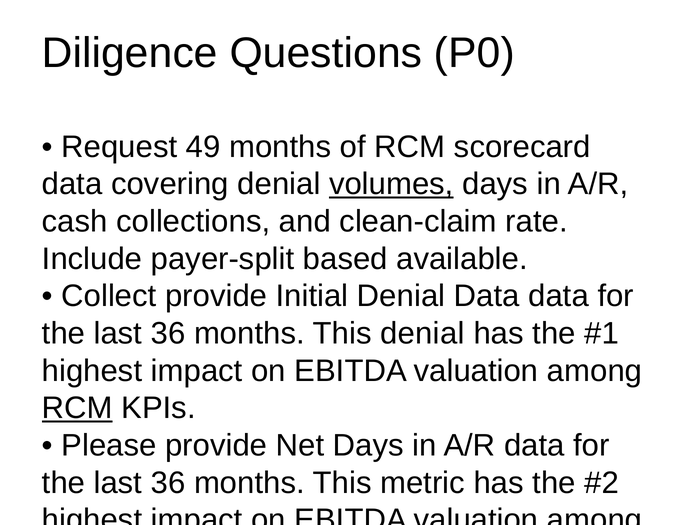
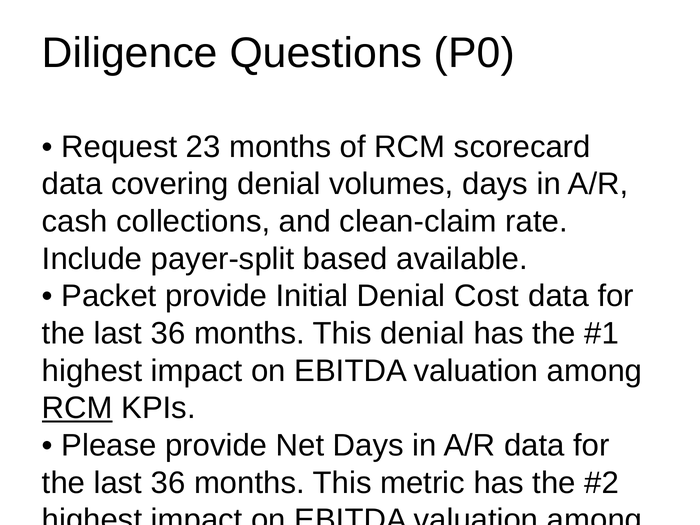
49: 49 -> 23
volumes underline: present -> none
Collect at (109, 296): Collect -> Packet
Denial Data: Data -> Cost
